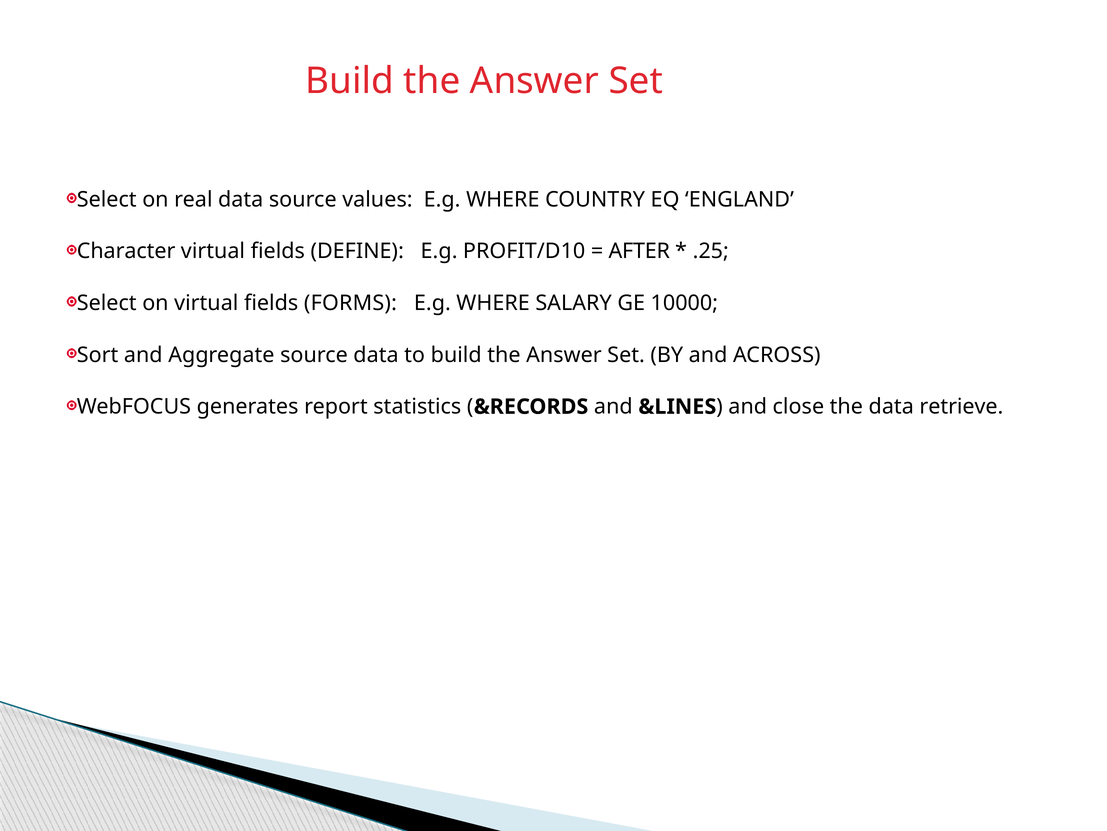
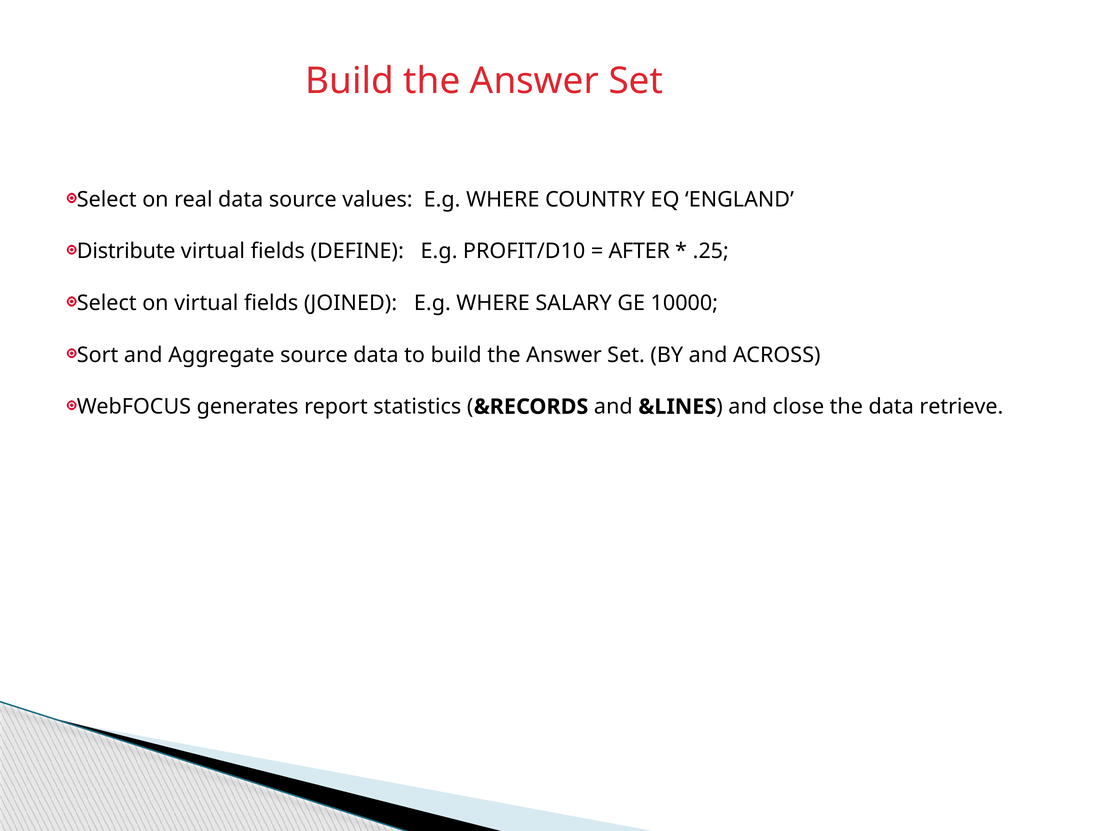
Character: Character -> Distribute
FORMS: FORMS -> JOINED
